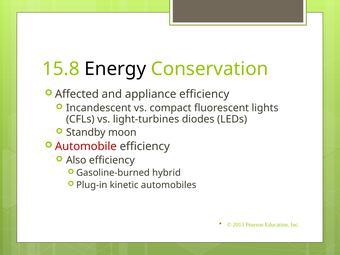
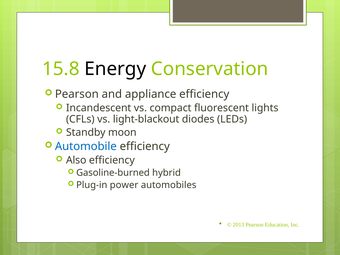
Affected at (77, 94): Affected -> Pearson
light-turbines: light-turbines -> light-blackout
Automobile colour: red -> blue
kinetic: kinetic -> power
